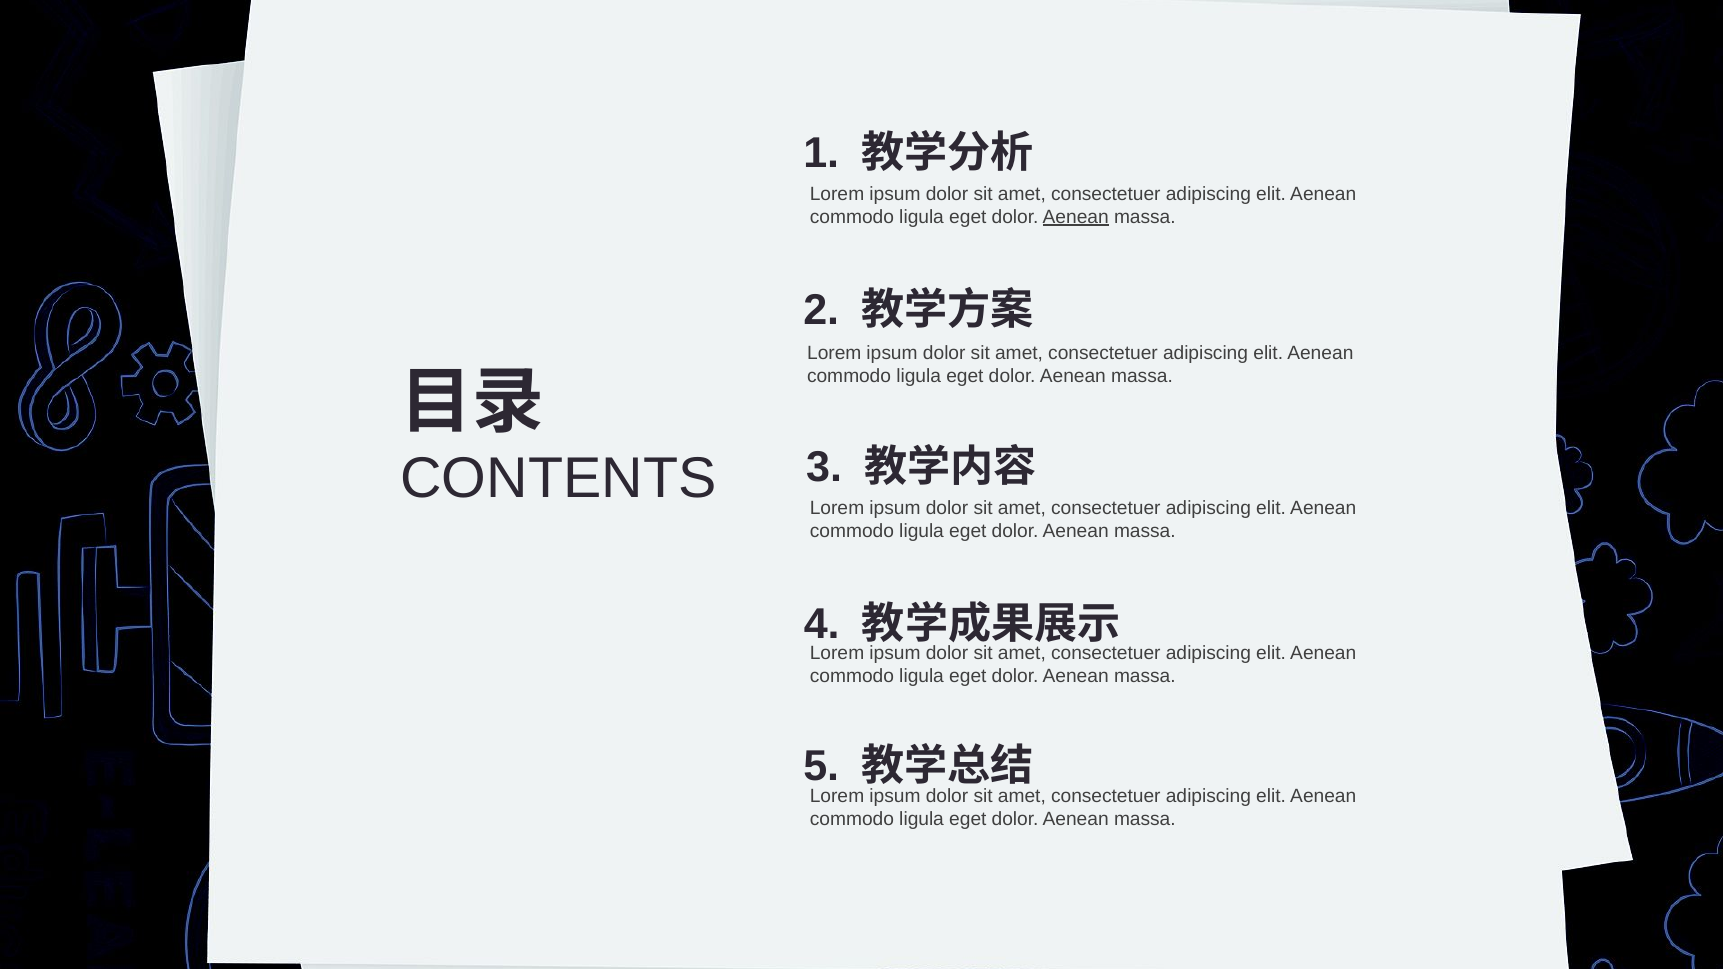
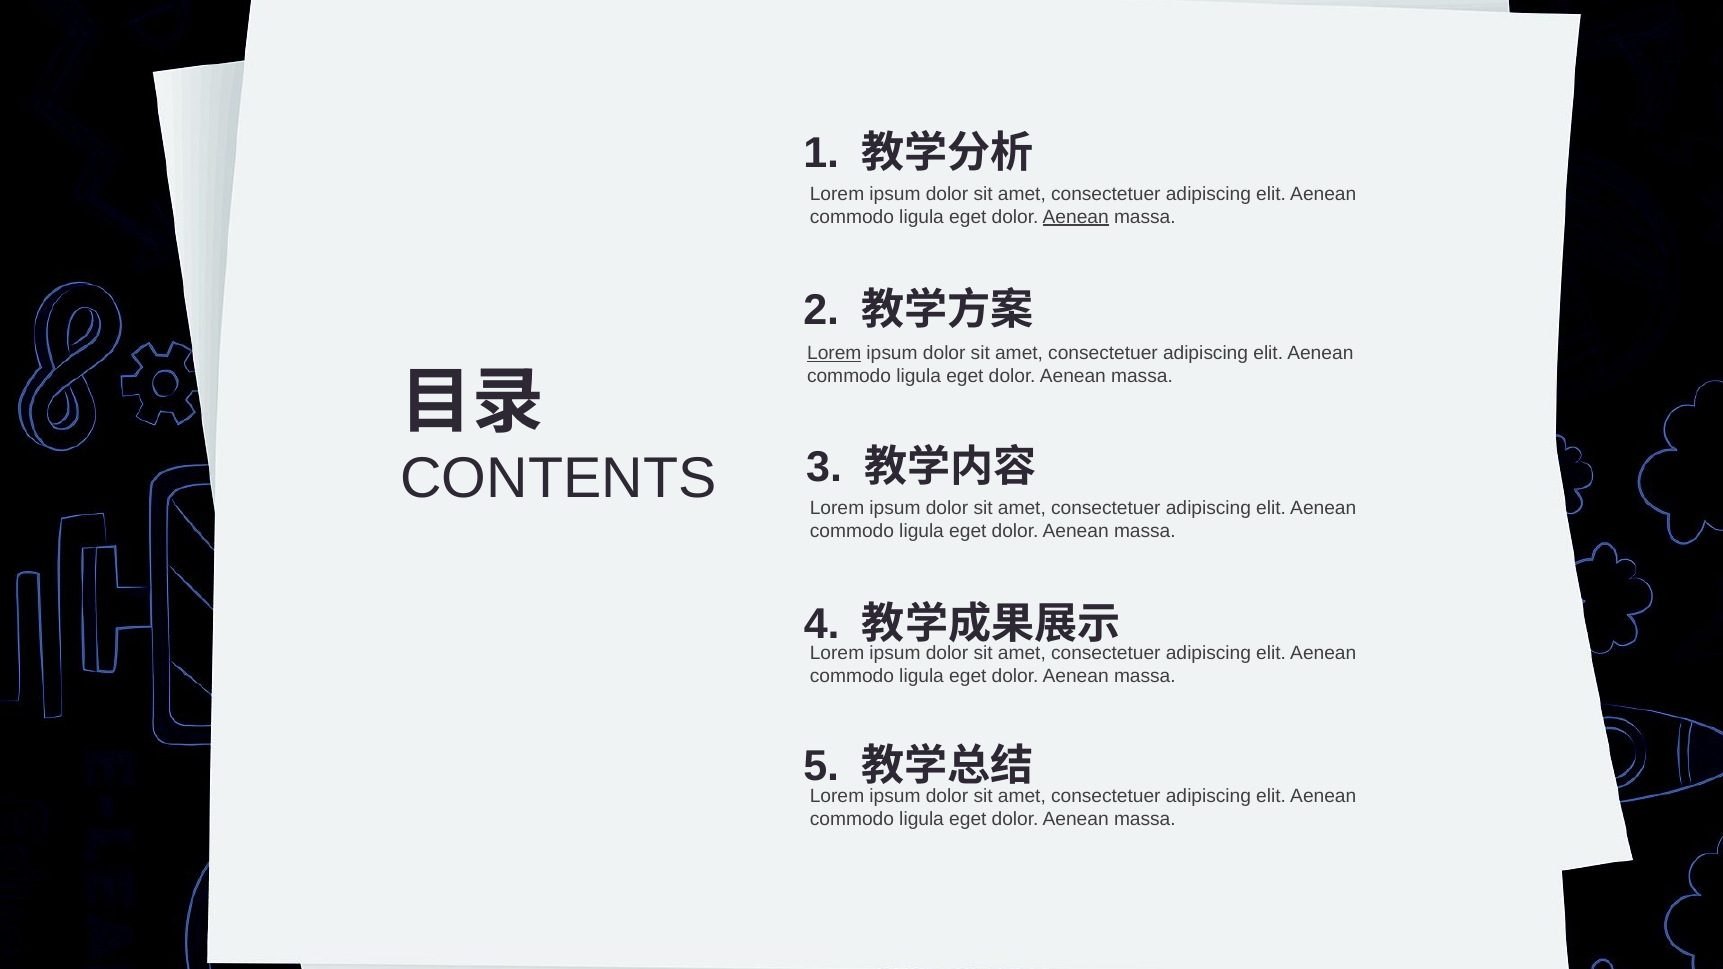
Lorem at (834, 354) underline: none -> present
